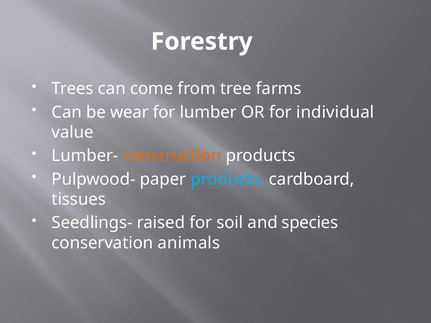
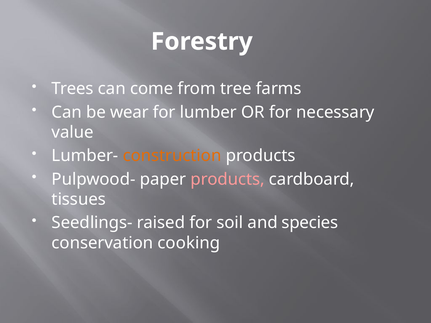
individual: individual -> necessary
products at (228, 179) colour: light blue -> pink
animals: animals -> cooking
